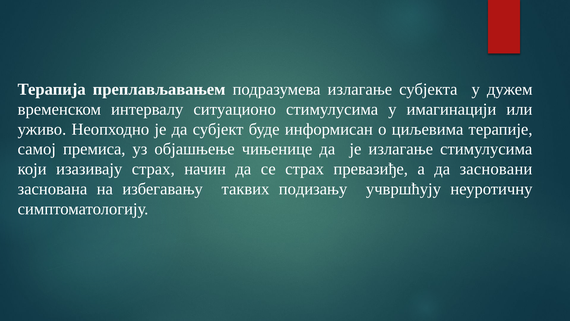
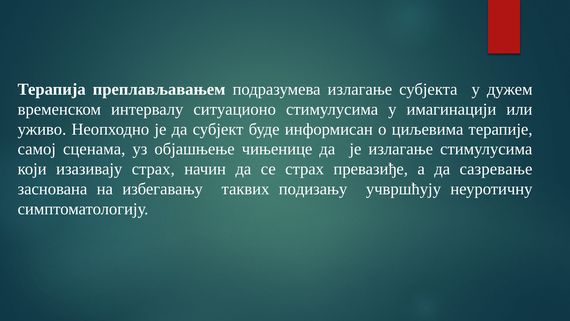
премиса: премиса -> сценама
засновани: засновани -> сазревање
